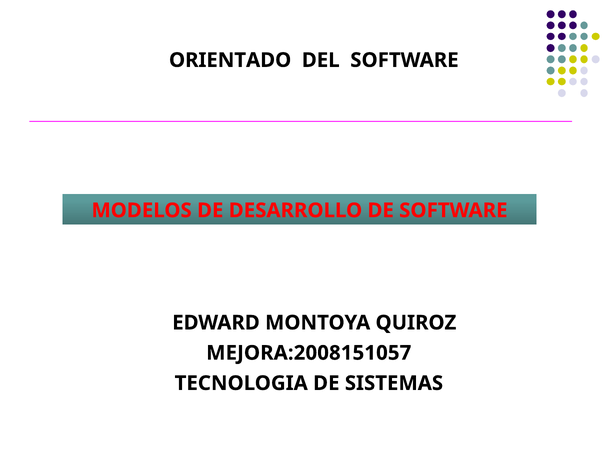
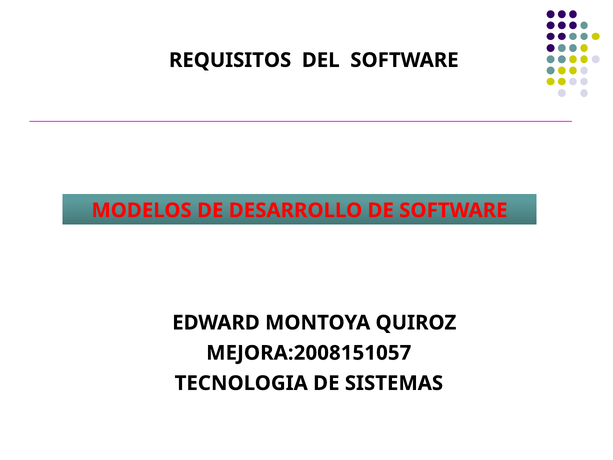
ORIENTADO: ORIENTADO -> REQUISITOS
